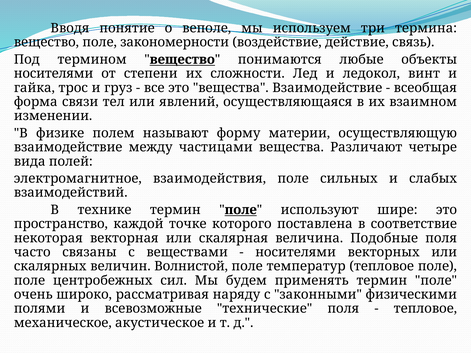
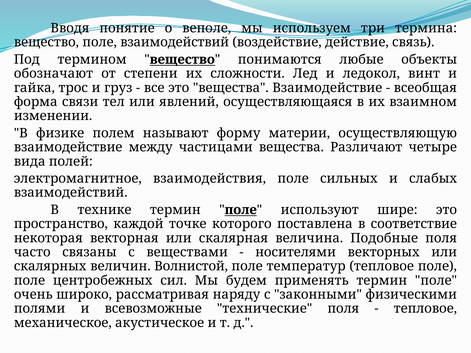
поле закономерности: закономерности -> взаимодействий
носителями at (54, 74): носителями -> обозначают
